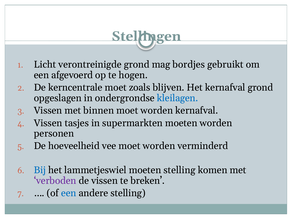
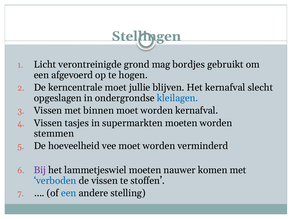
zoals: zoals -> jullie
kernafval grond: grond -> slecht
personen: personen -> stemmen
Bij colour: blue -> purple
moeten stelling: stelling -> nauwer
verboden colour: purple -> blue
breken: breken -> stoffen
